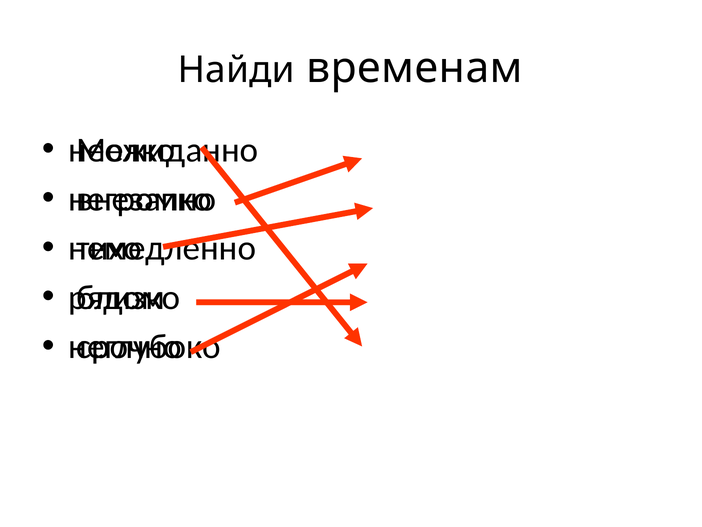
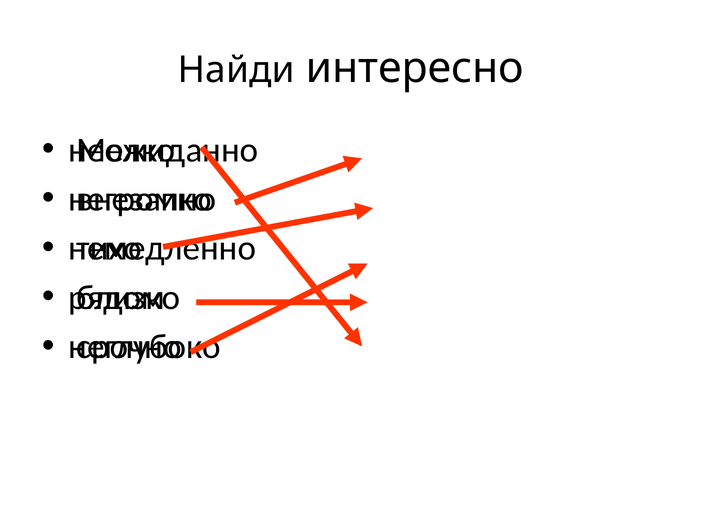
временам: временам -> интересно
